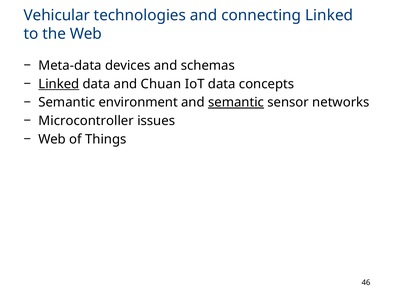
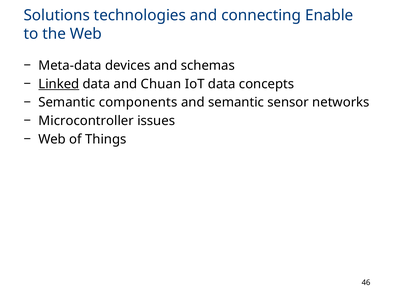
Vehicular: Vehicular -> Solutions
connecting Linked: Linked -> Enable
environment: environment -> components
semantic at (236, 102) underline: present -> none
